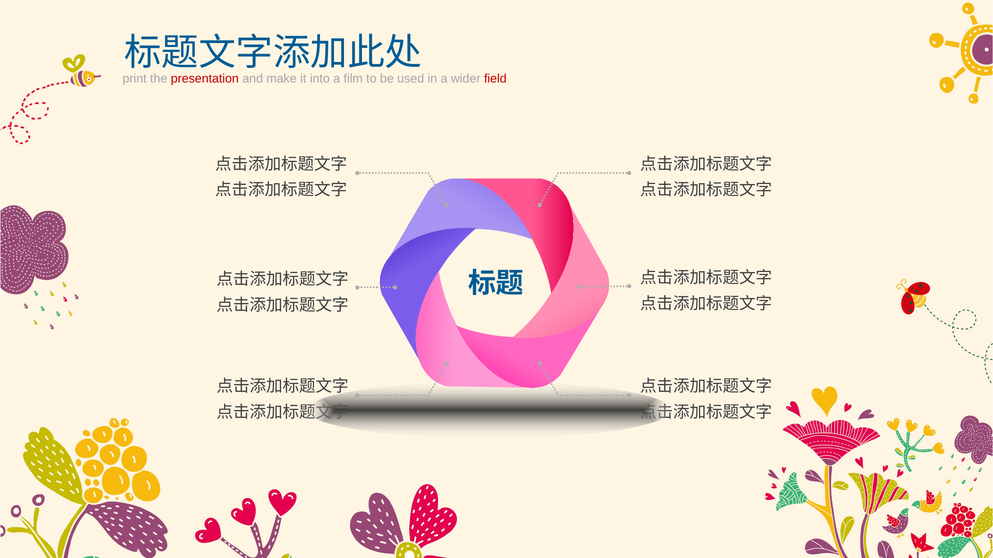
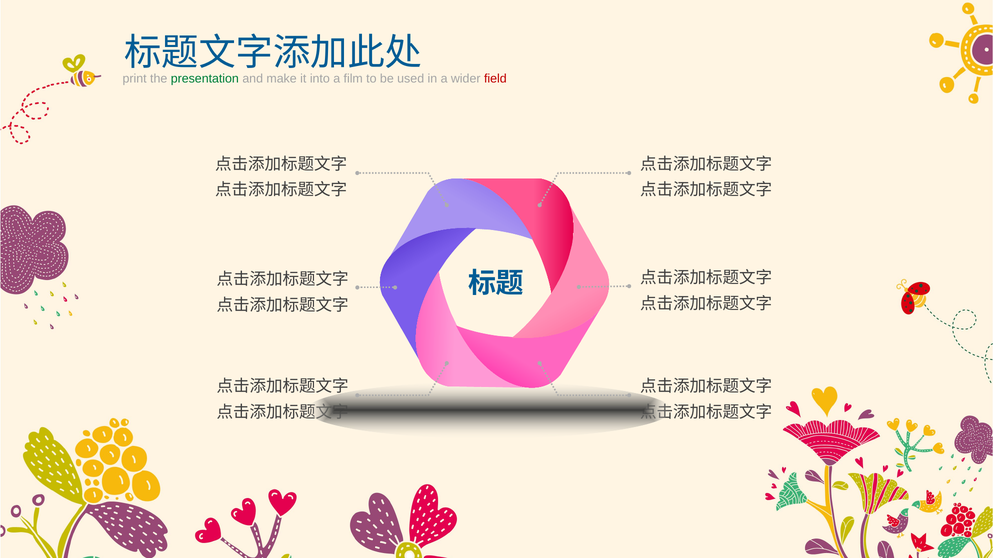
presentation colour: red -> green
